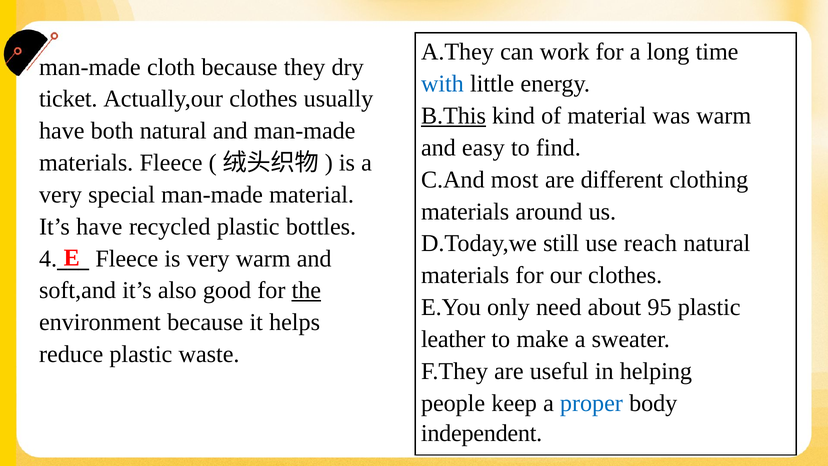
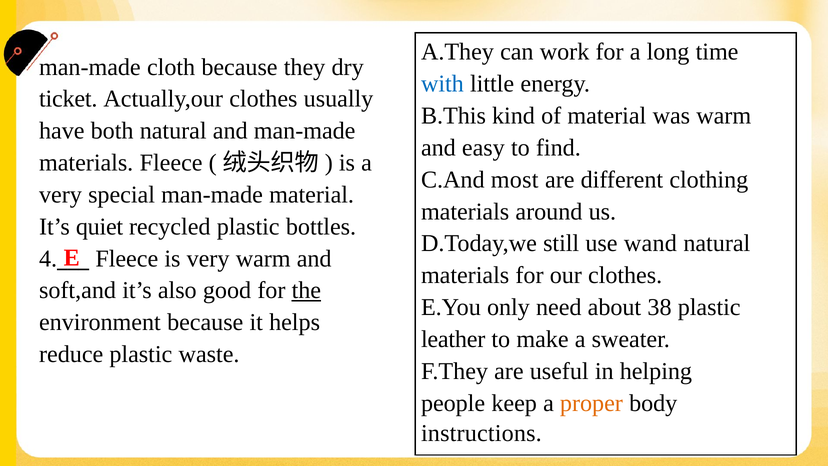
B.This underline: present -> none
It’s have: have -> quiet
reach: reach -> wand
95: 95 -> 38
proper colour: blue -> orange
independent: independent -> instructions
